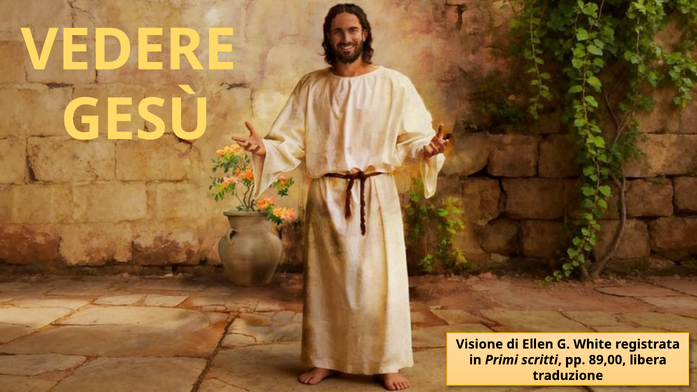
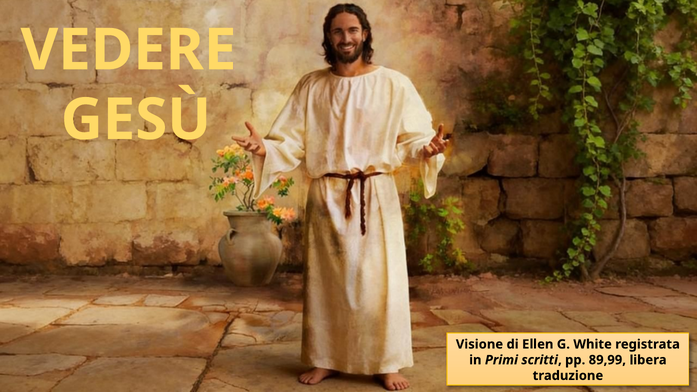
89,00: 89,00 -> 89,99
